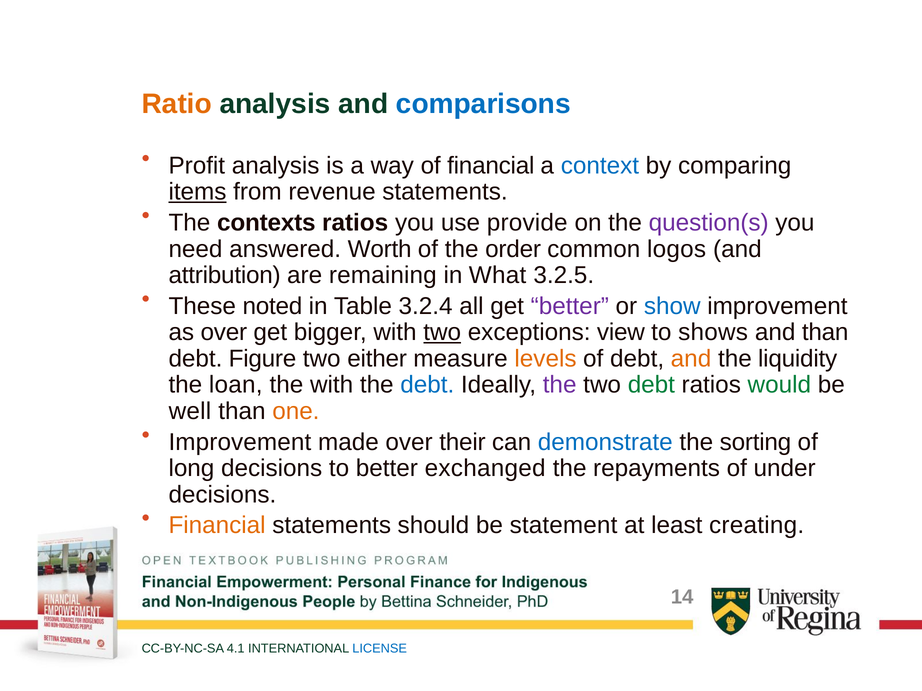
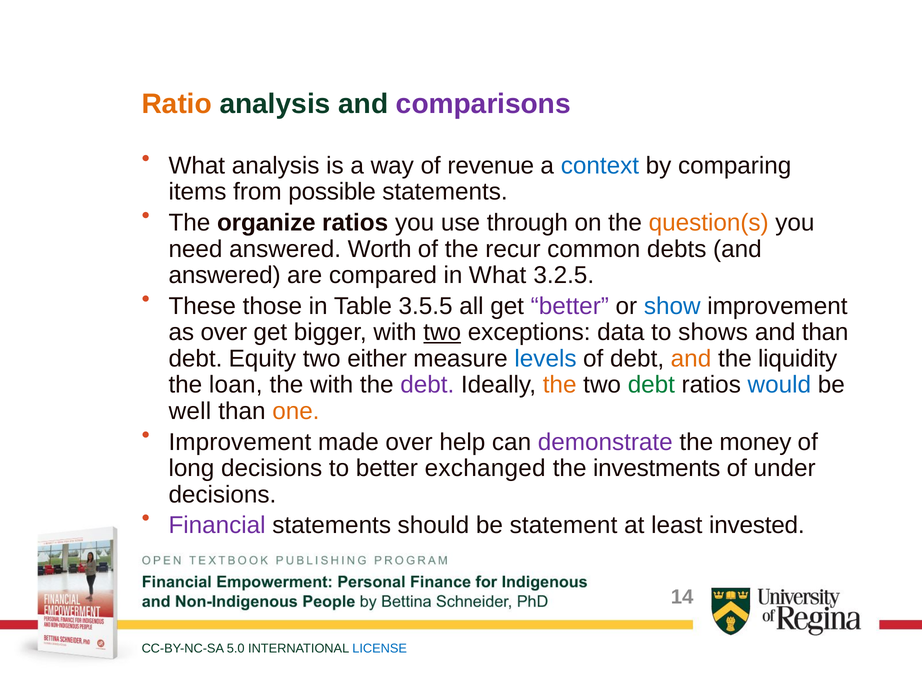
comparisons colour: blue -> purple
Profit at (197, 166): Profit -> What
of financial: financial -> revenue
items underline: present -> none
revenue: revenue -> possible
contexts: contexts -> organize
provide: provide -> through
question(s colour: purple -> orange
order: order -> recur
logos: logos -> debts
attribution at (225, 275): attribution -> answered
remaining: remaining -> compared
noted: noted -> those
3.2.4: 3.2.4 -> 3.5.5
view: view -> data
Figure: Figure -> Equity
levels colour: orange -> blue
debt at (427, 385) colour: blue -> purple
the at (560, 385) colour: purple -> orange
would colour: green -> blue
their: their -> help
demonstrate colour: blue -> purple
sorting: sorting -> money
repayments: repayments -> investments
Financial at (217, 526) colour: orange -> purple
creating: creating -> invested
4.1: 4.1 -> 5.0
